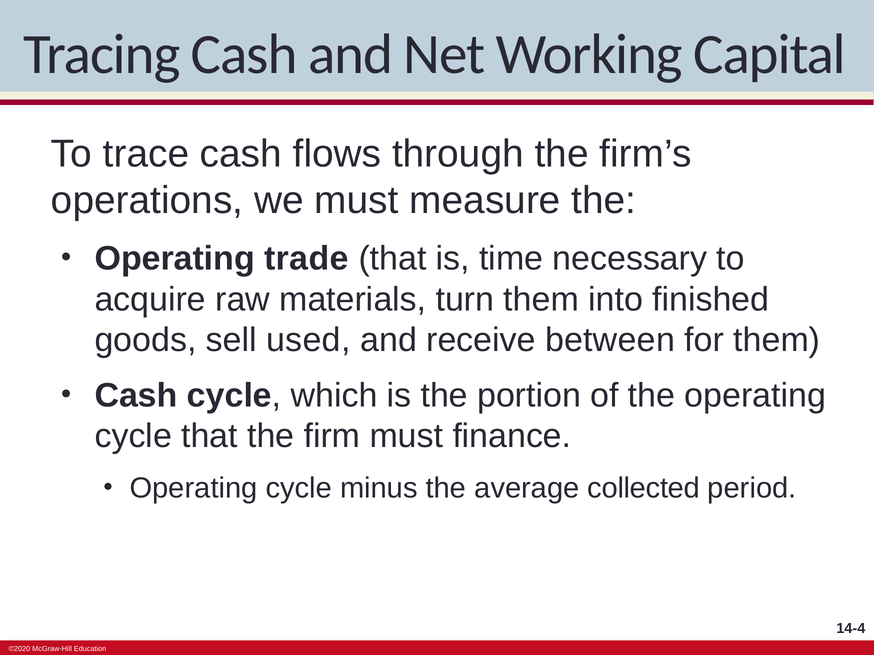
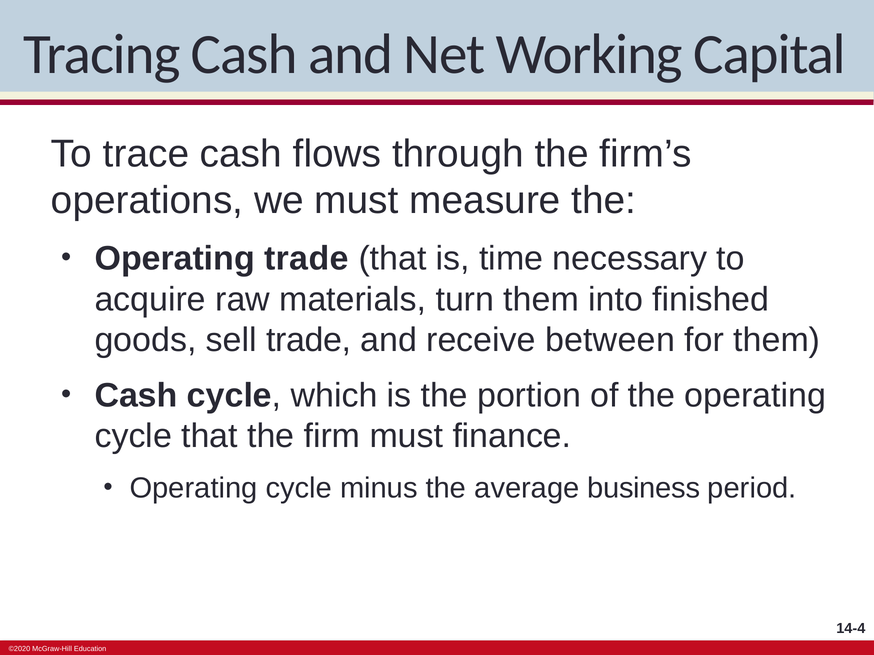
sell used: used -> trade
collected: collected -> business
